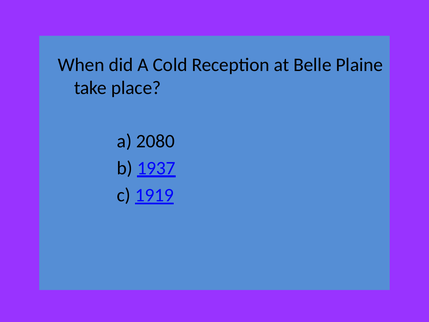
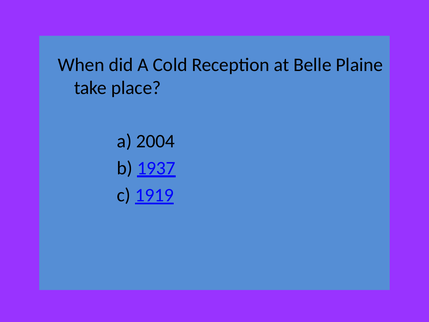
2080: 2080 -> 2004
